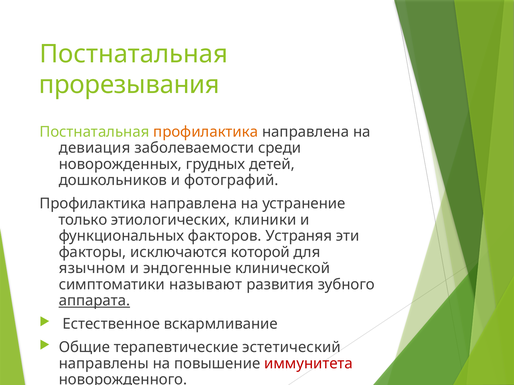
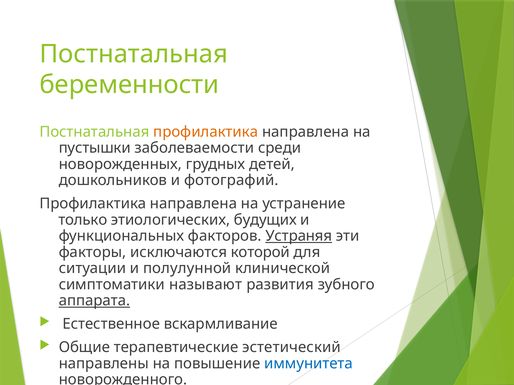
прорезывания: прорезывания -> беременности
девиация: девиация -> пустышки
клиники: клиники -> будущих
Устраняя underline: none -> present
язычном: язычном -> ситуации
эндогенные: эндогенные -> полулунной
иммунитета colour: red -> blue
